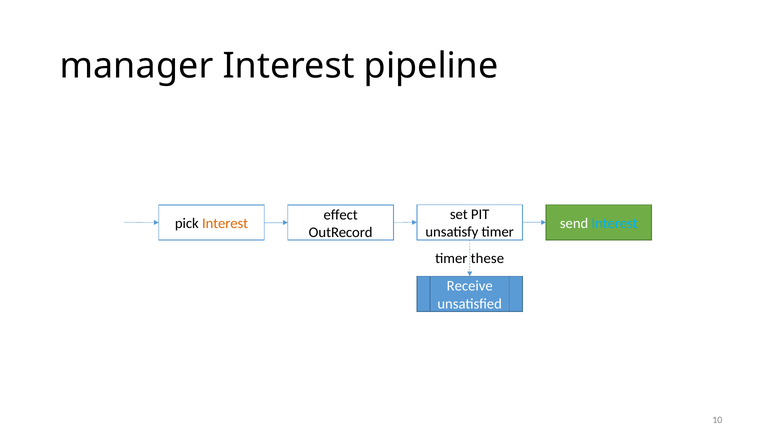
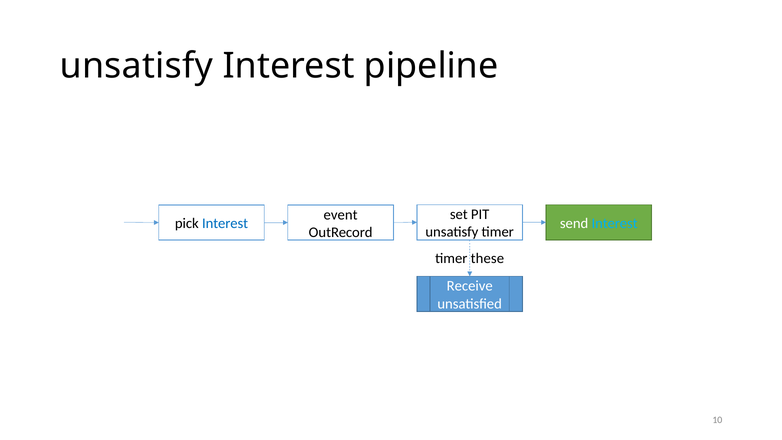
manager at (136, 66): manager -> unsatisfy
effect: effect -> event
Interest at (225, 224) colour: orange -> blue
